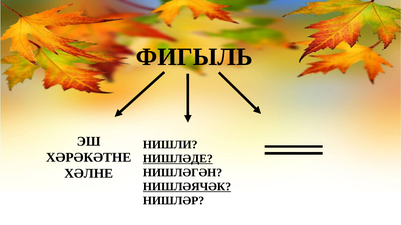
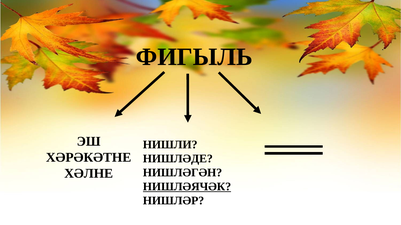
НИШЛӘДЕ underline: present -> none
